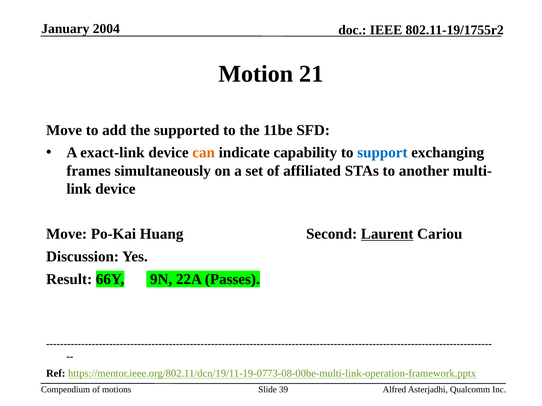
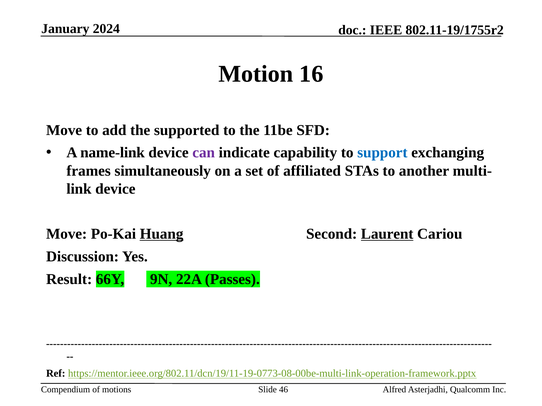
2004: 2004 -> 2024
21: 21 -> 16
exact-link: exact-link -> name-link
can colour: orange -> purple
Huang underline: none -> present
39: 39 -> 46
